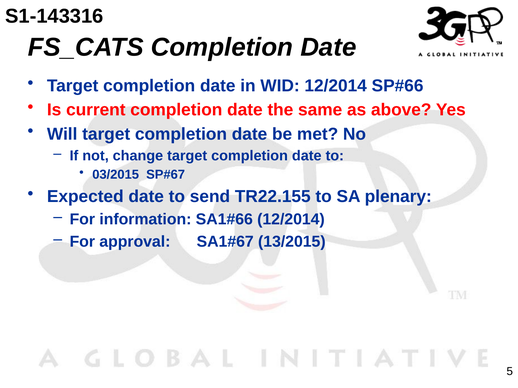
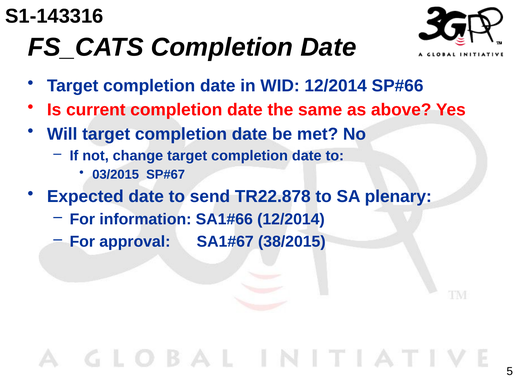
TR22.155: TR22.155 -> TR22.878
13/2015: 13/2015 -> 38/2015
